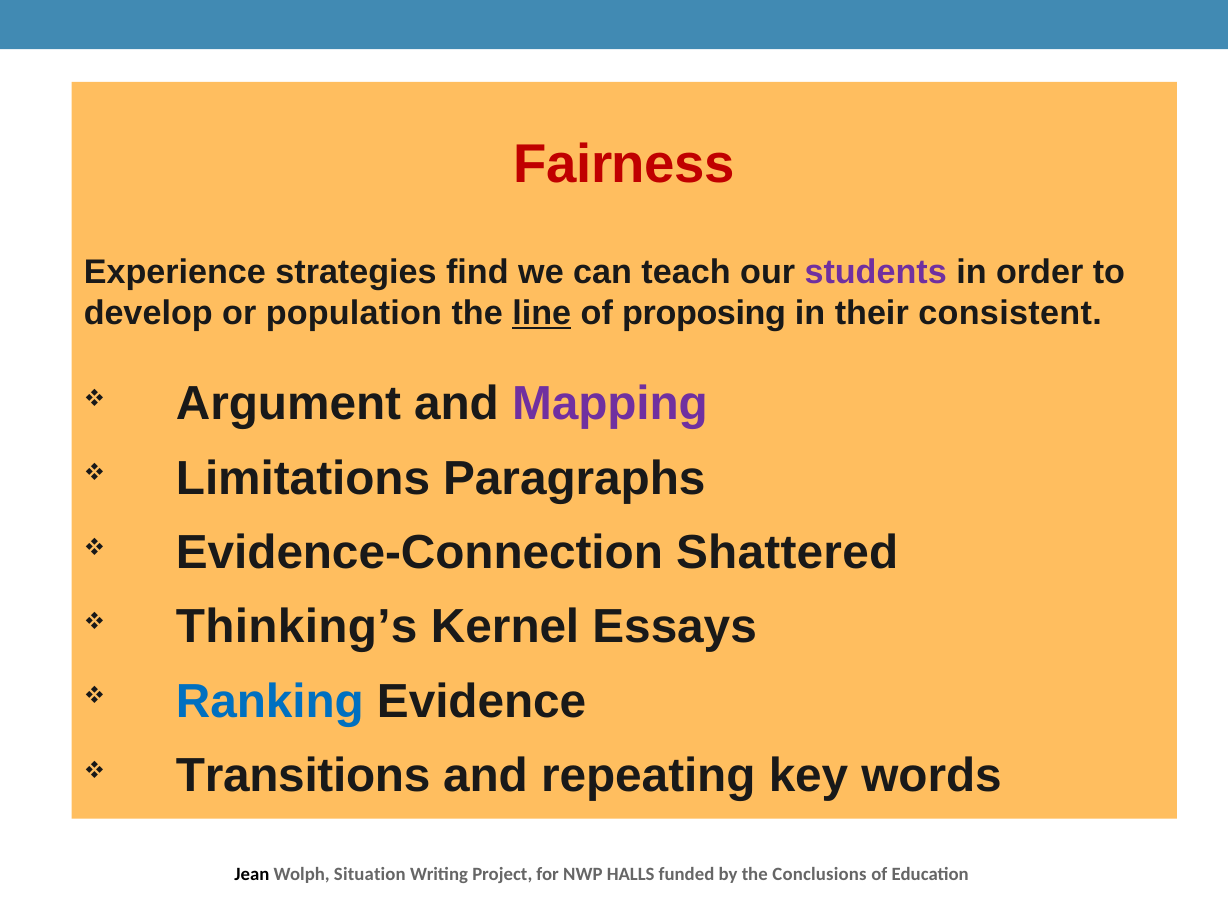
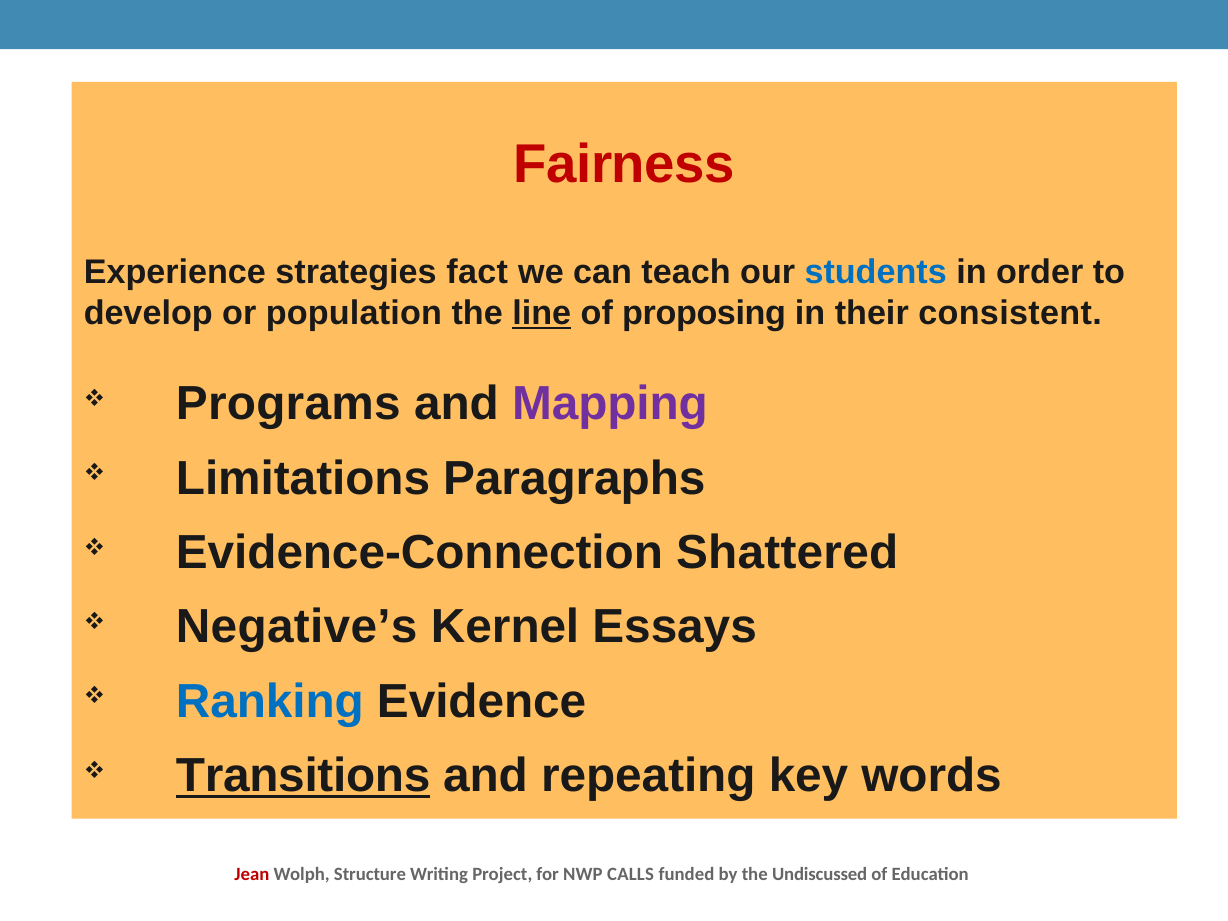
find: find -> fact
students colour: purple -> blue
Argument: Argument -> Programs
Thinking’s: Thinking’s -> Negative’s
Transitions underline: none -> present
Jean colour: black -> red
Situation: Situation -> Structure
HALLS: HALLS -> CALLS
Conclusions: Conclusions -> Undiscussed
